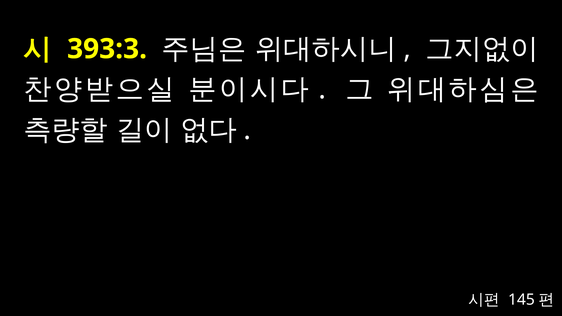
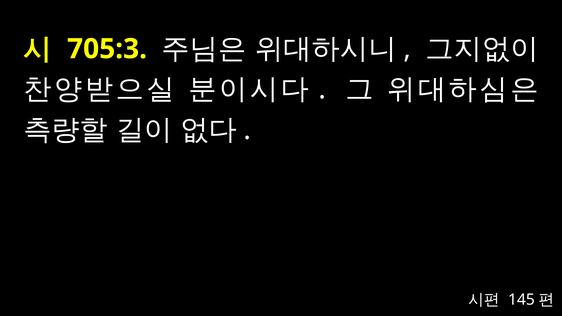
393:3: 393:3 -> 705:3
